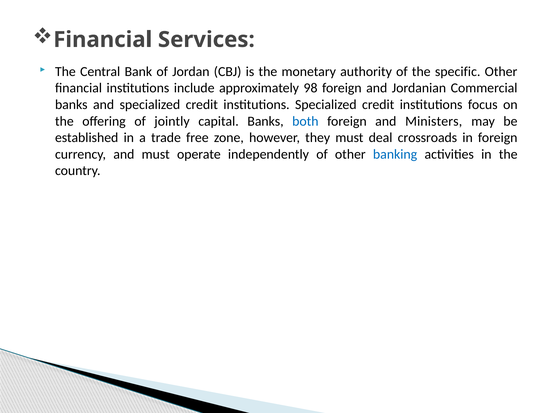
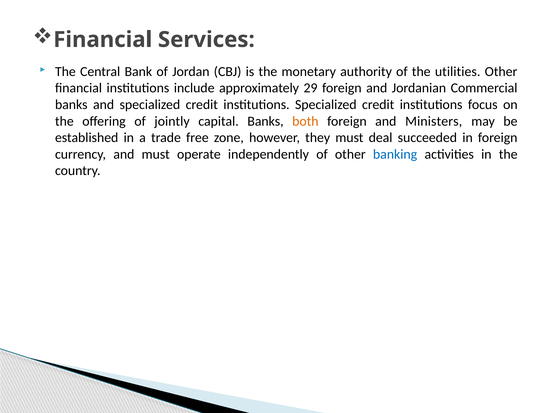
specific: specific -> utilities
98: 98 -> 29
both colour: blue -> orange
crossroads: crossroads -> succeeded
